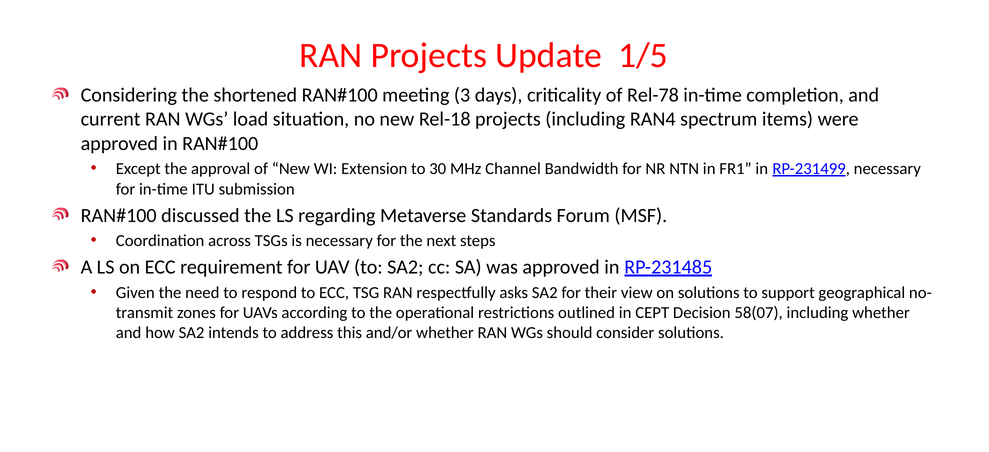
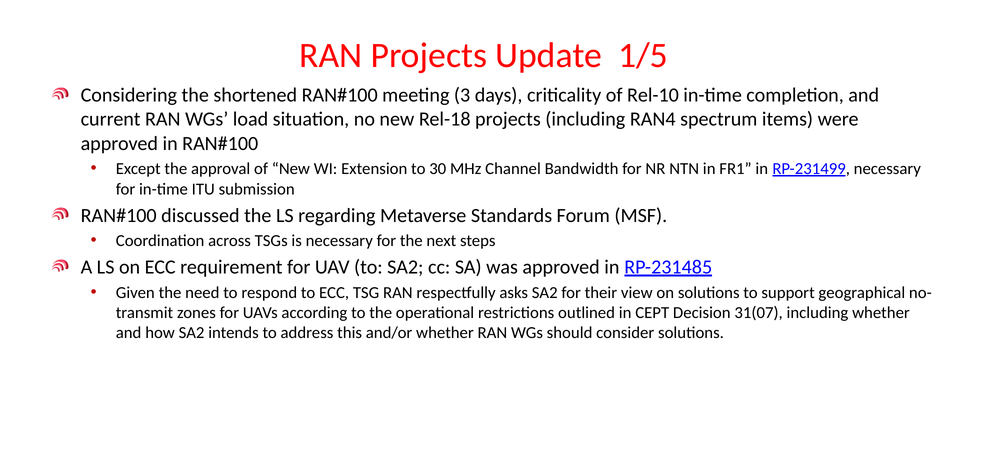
Rel-78: Rel-78 -> Rel-10
58(07: 58(07 -> 31(07
